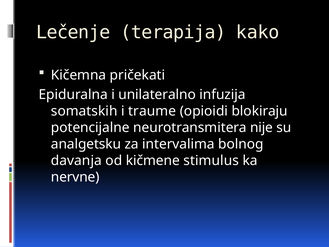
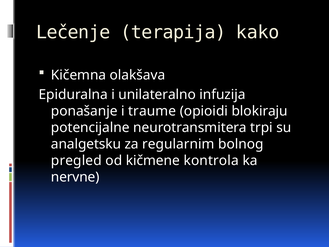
pričekati: pričekati -> olakšava
somatskih: somatskih -> ponašanje
nije: nije -> trpi
intervalima: intervalima -> regularnim
davanja: davanja -> pregled
stimulus: stimulus -> kontrola
